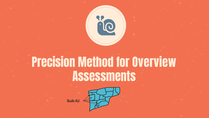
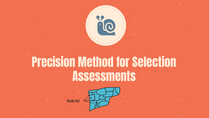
Overview: Overview -> Selection
